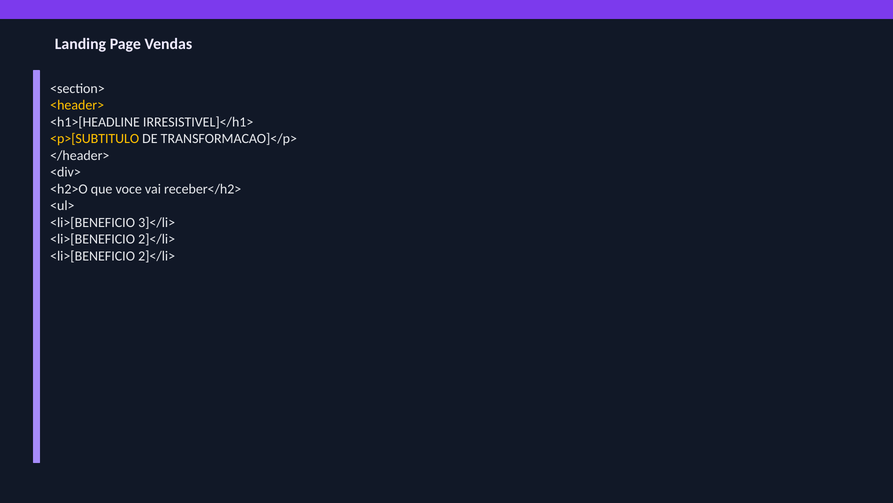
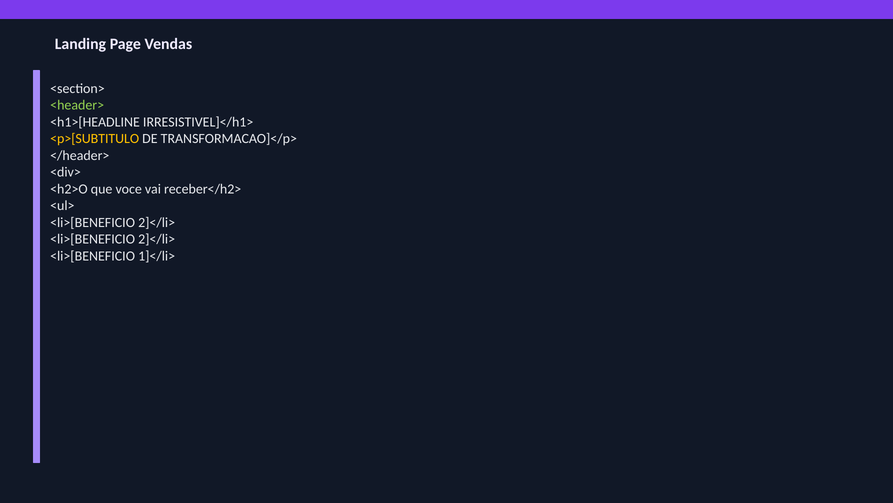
<header> colour: yellow -> light green
3]</li> at (157, 222): 3]</li> -> 2]</li>
2]</li> at (157, 256): 2]</li> -> 1]</li>
